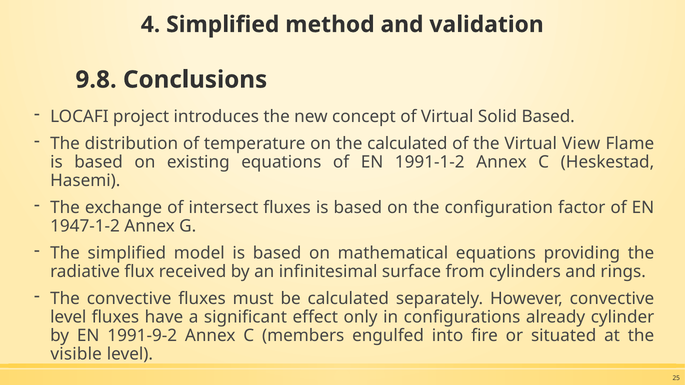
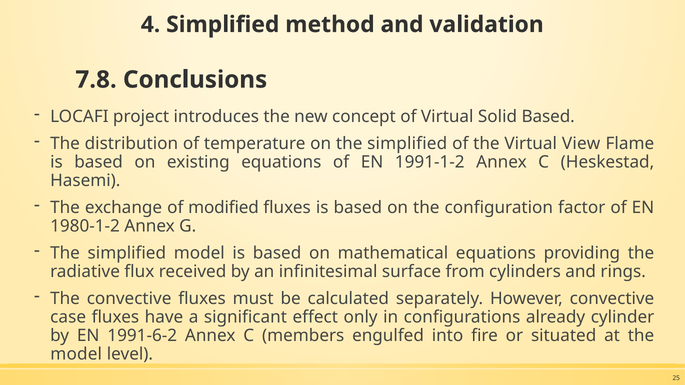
9.8: 9.8 -> 7.8
on the calculated: calculated -> simplified
intersect: intersect -> modified
1947-1-2: 1947-1-2 -> 1980-1-2
level at (68, 317): level -> case
1991-9-2: 1991-9-2 -> 1991-6-2
visible at (76, 354): visible -> model
